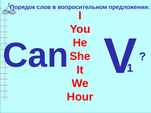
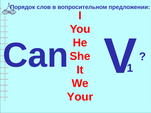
Hour: Hour -> Your
